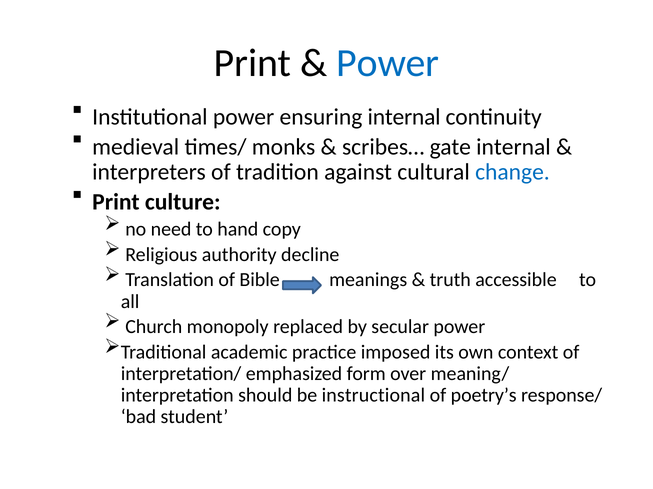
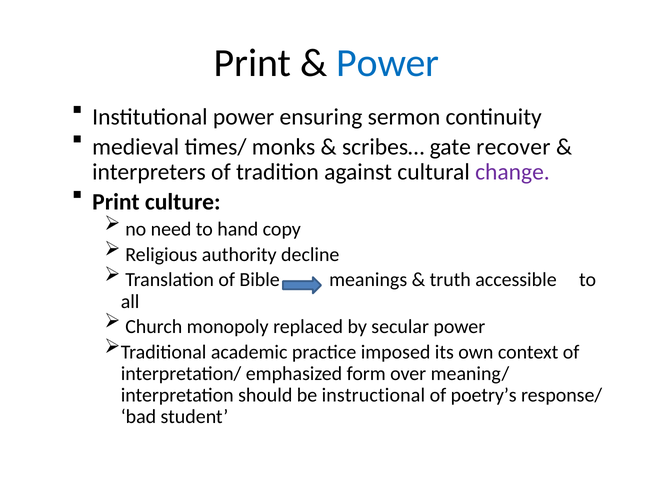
ensuring internal: internal -> sermon
gate internal: internal -> recover
change colour: blue -> purple
